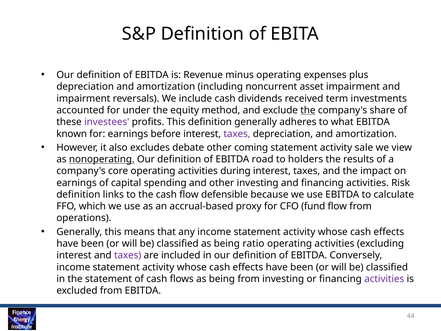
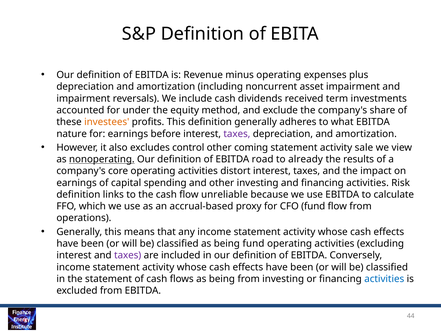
the at (308, 110) underline: present -> none
investees colour: purple -> orange
known: known -> nature
debate: debate -> control
holders: holders -> already
during: during -> distort
defensible: defensible -> unreliable
being ratio: ratio -> fund
activities at (384, 279) colour: purple -> blue
